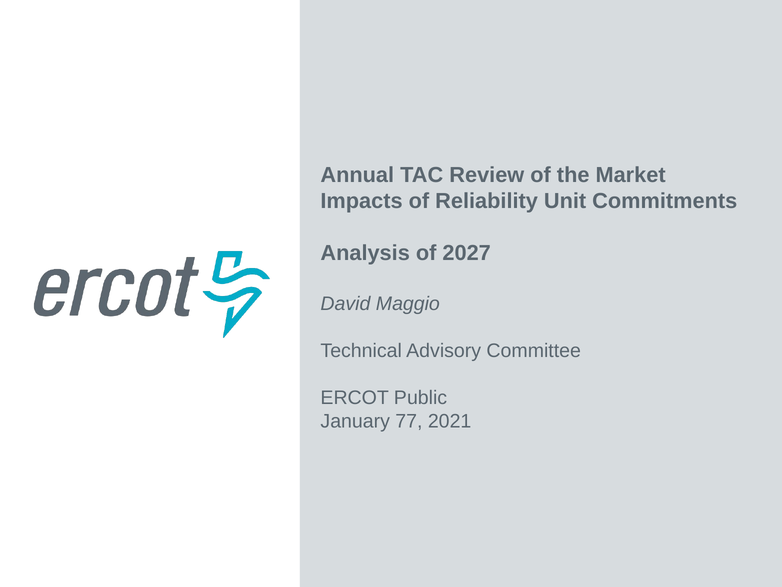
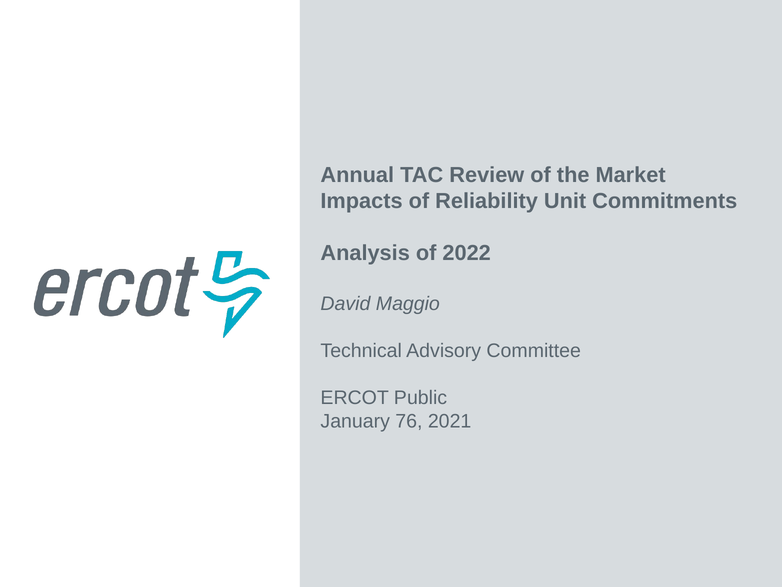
2027: 2027 -> 2022
77: 77 -> 76
